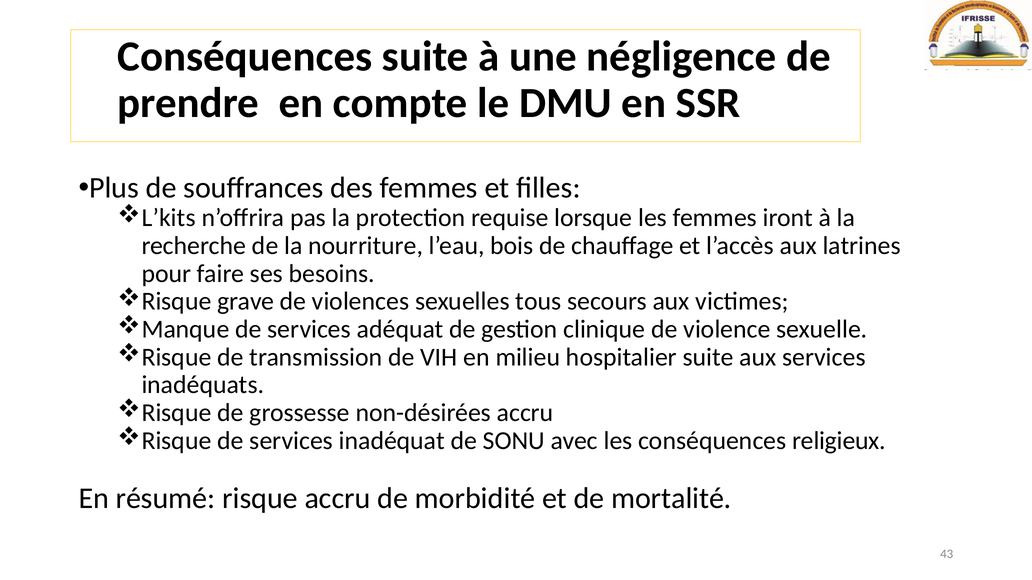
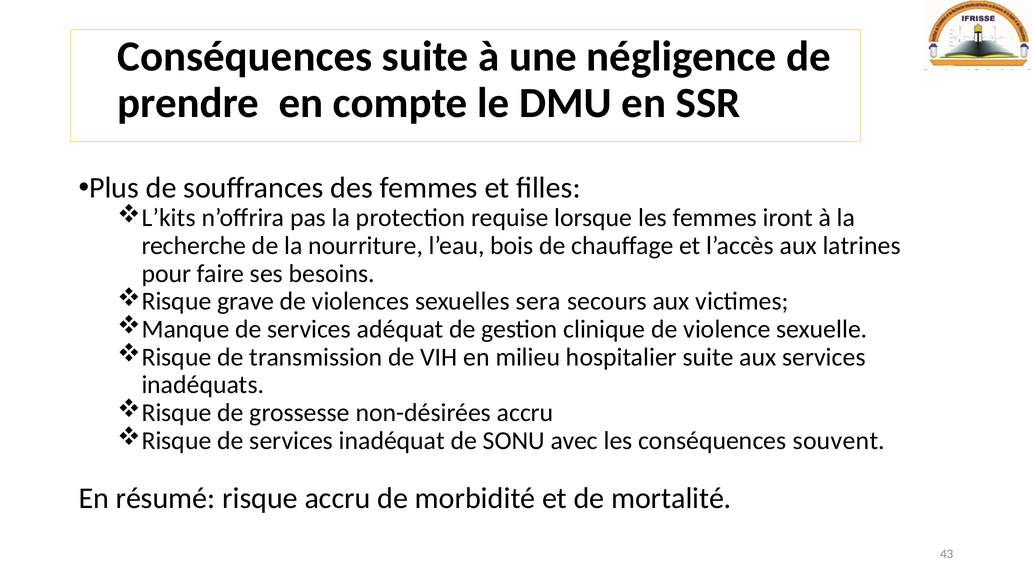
tous: tous -> sera
religieux: religieux -> souvent
